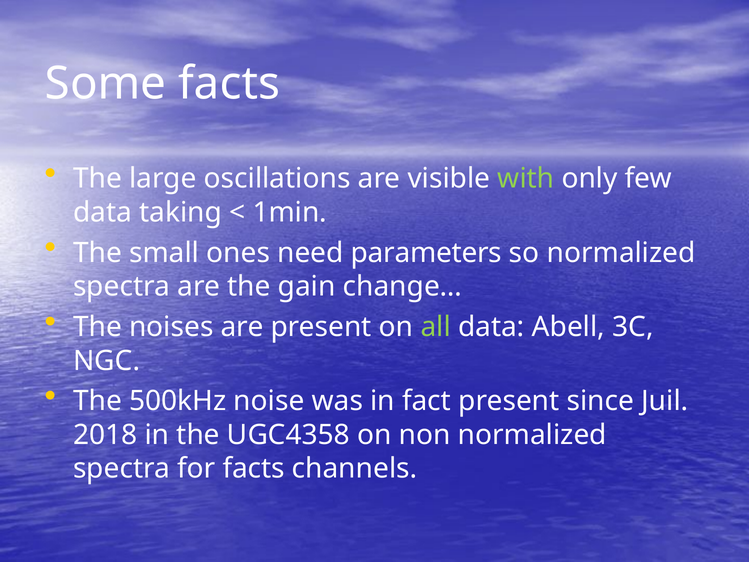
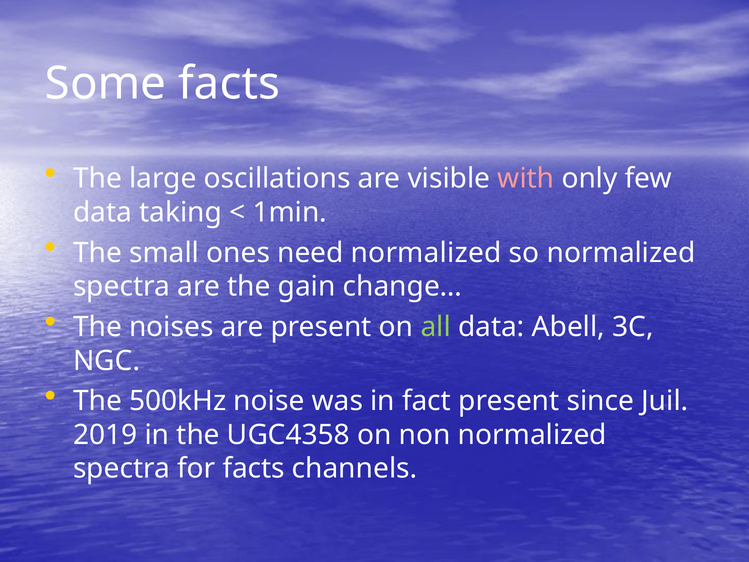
with colour: light green -> pink
need parameters: parameters -> normalized
2018: 2018 -> 2019
